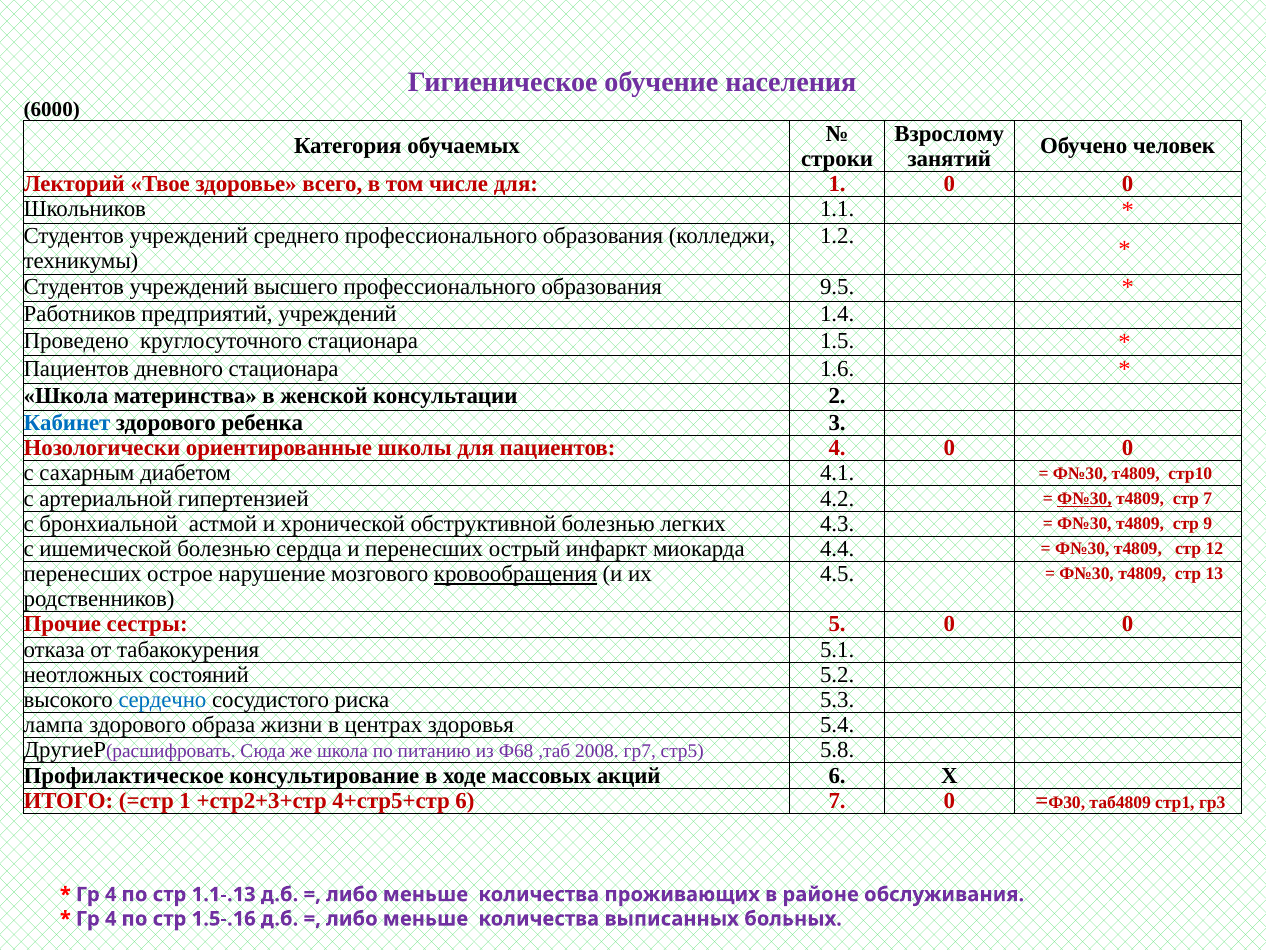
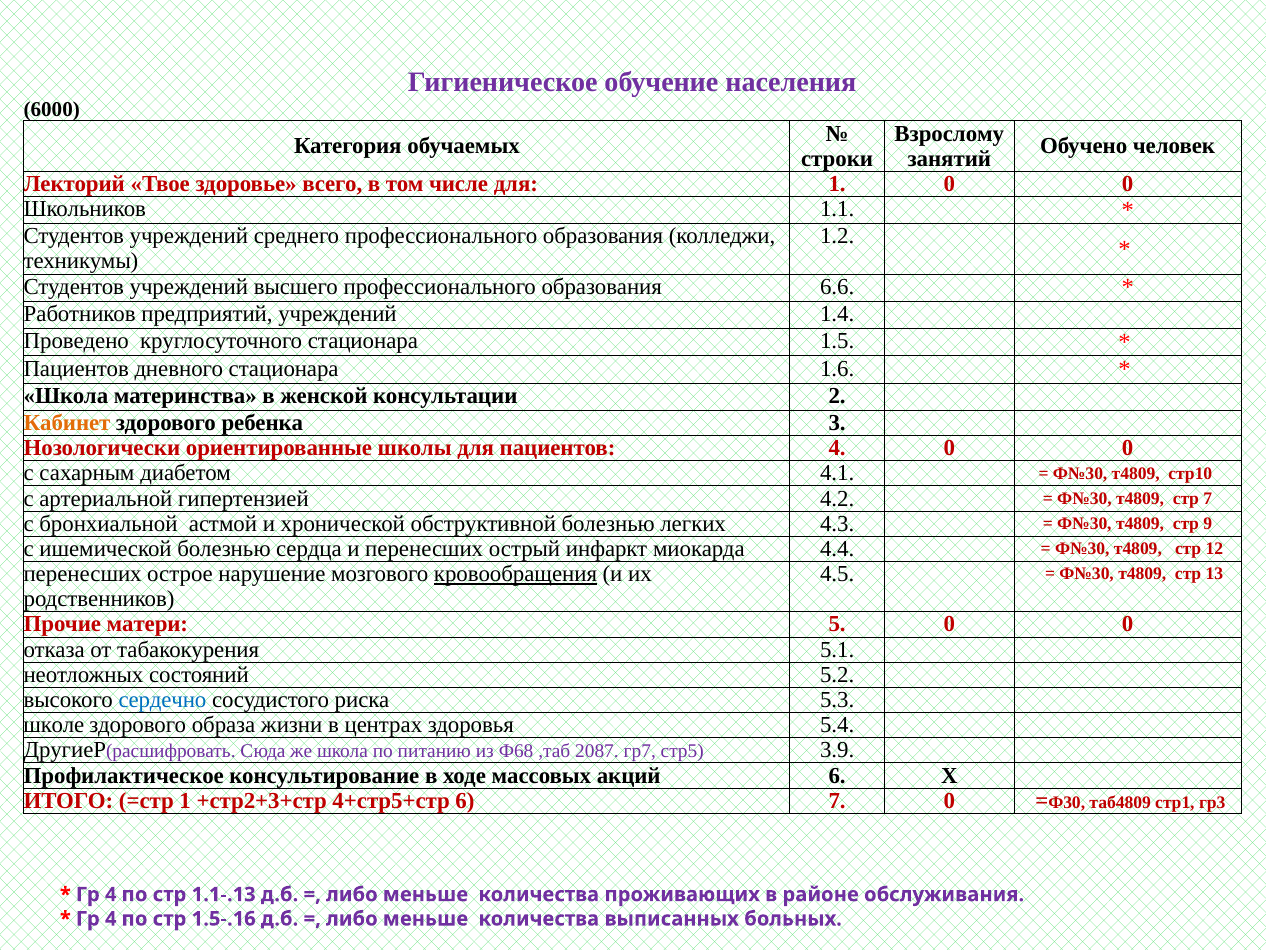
9.5: 9.5 -> 6.6
Кабинет colour: blue -> orange
Ф№30 at (1084, 498) underline: present -> none
сестры: сестры -> матери
лампа: лампа -> школе
2008: 2008 -> 2087
5.8: 5.8 -> 3.9
